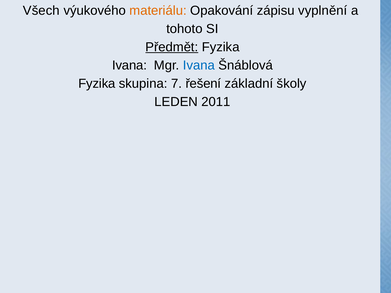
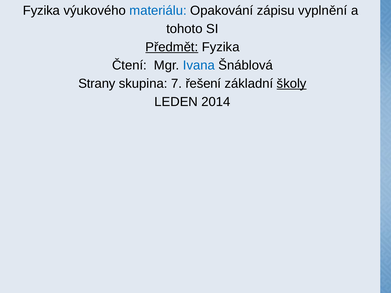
Všech at (41, 11): Všech -> Fyzika
materiálu colour: orange -> blue
Ivana at (129, 65): Ivana -> Čtení
Fyzika at (97, 84): Fyzika -> Strany
školy underline: none -> present
2011: 2011 -> 2014
